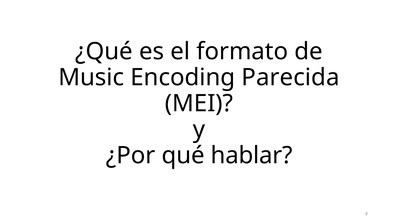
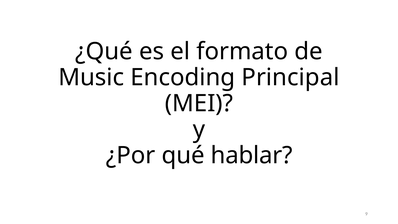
Parecida: Parecida -> Principal
